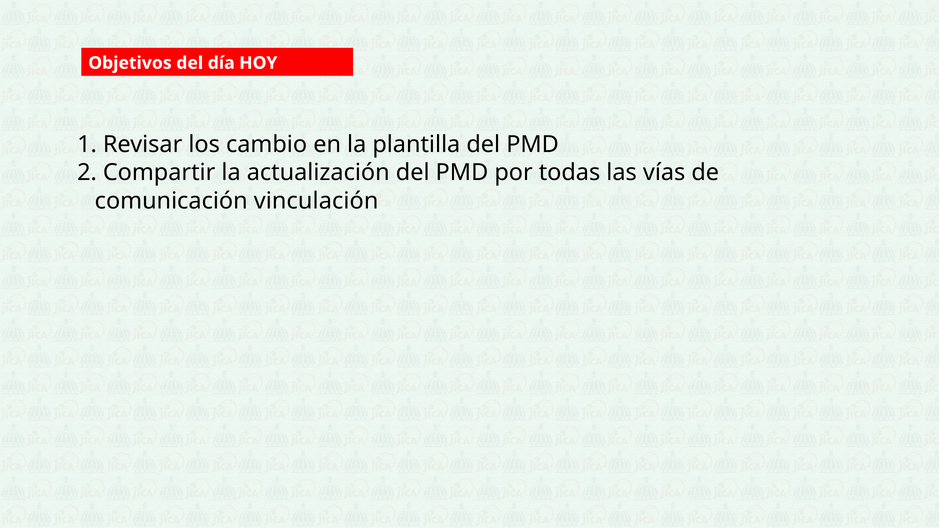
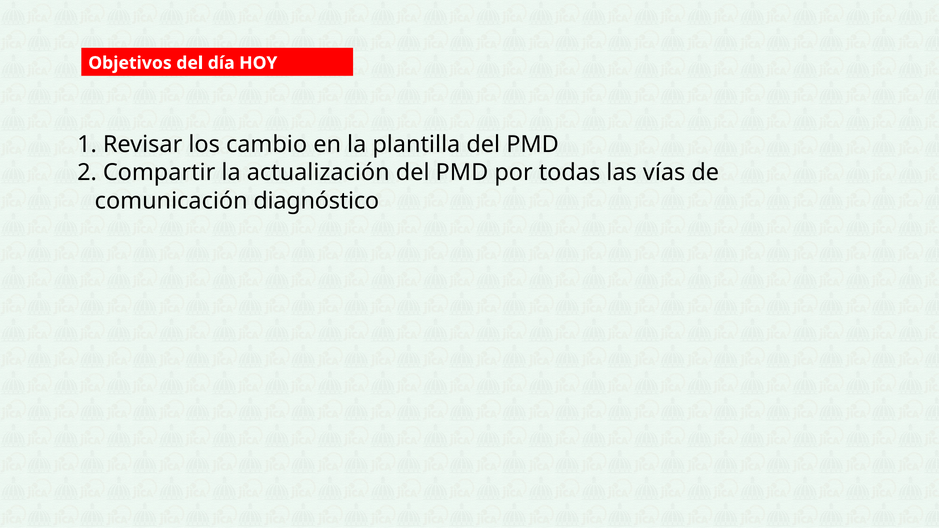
vinculación: vinculación -> diagnóstico
